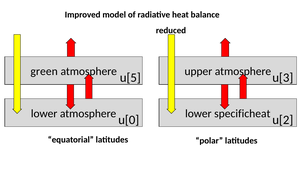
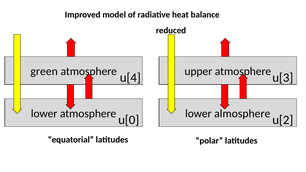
u[5: u[5 -> u[4
specificheat: specificheat -> almosphere
